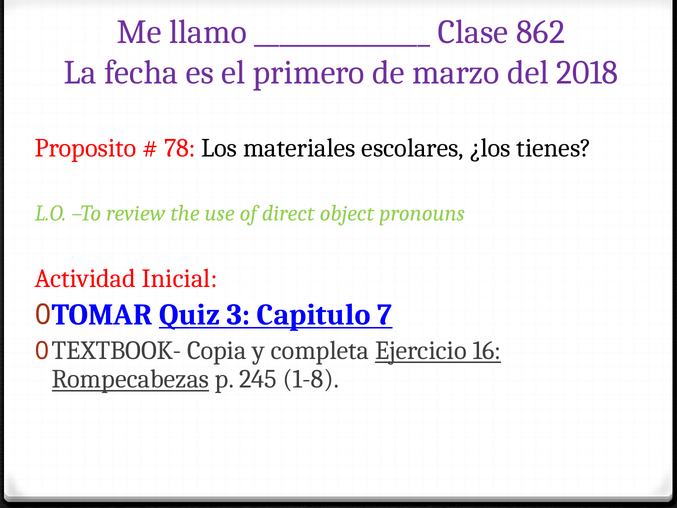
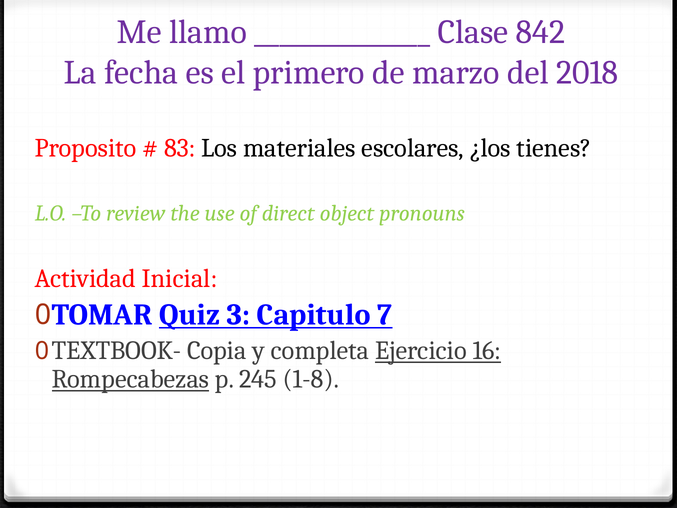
862: 862 -> 842
78: 78 -> 83
